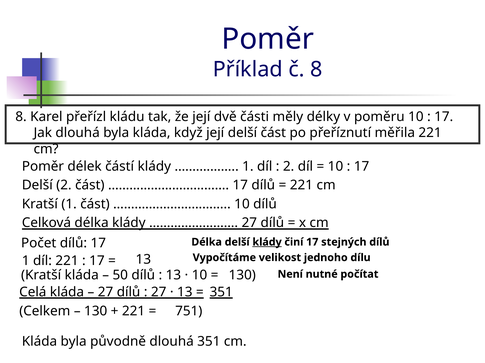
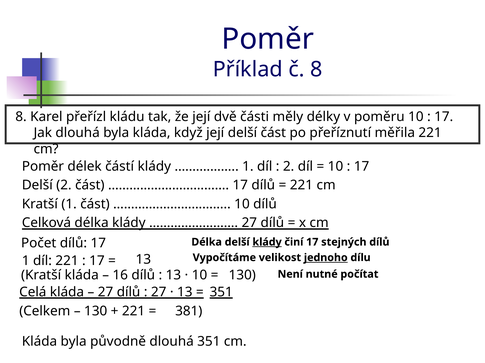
jednoho underline: none -> present
50: 50 -> 16
751: 751 -> 381
